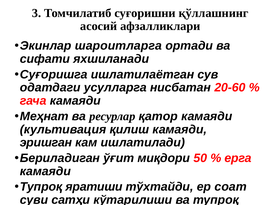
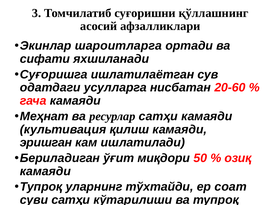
ресурлар қатор: қатор -> сатҳи
ерга: ерга -> озиқ
яратиши: яратиши -> уларнинг
